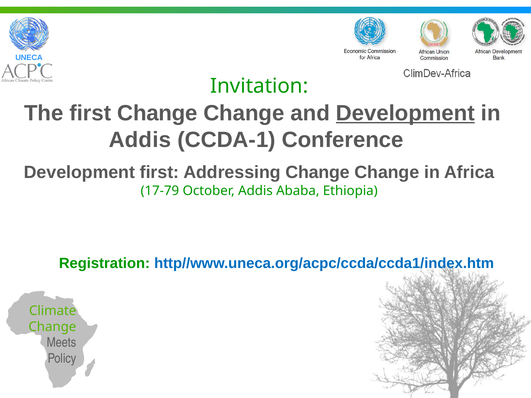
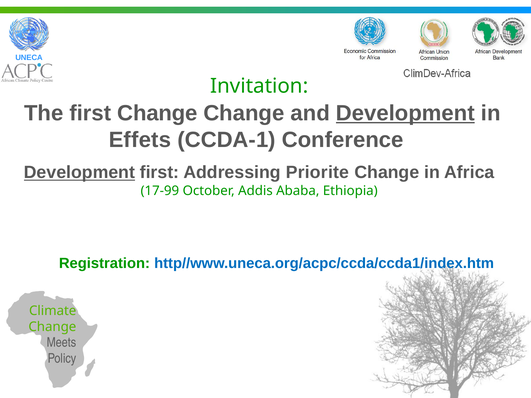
Addis at (140, 140): Addis -> Effets
Development at (79, 173) underline: none -> present
Addressing Change: Change -> Priorite
17-79: 17-79 -> 17-99
